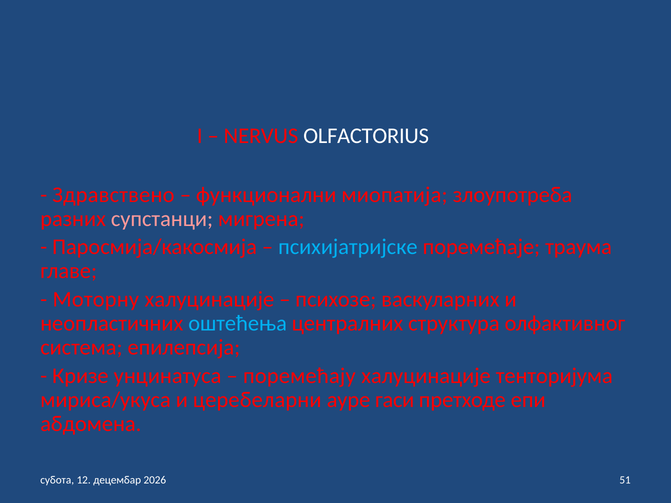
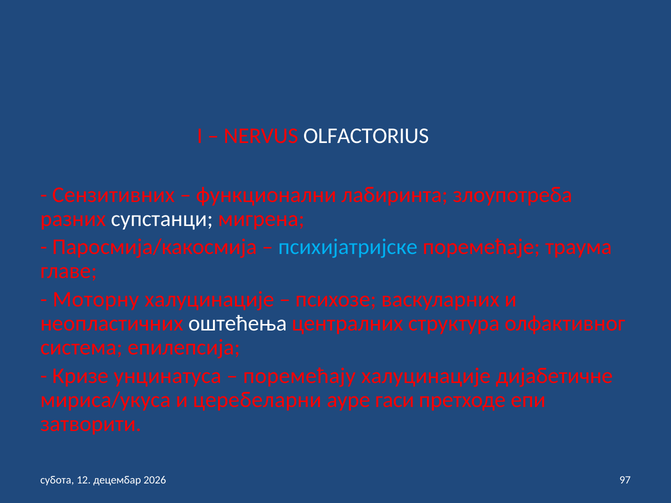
Здравствено: Здравствено -> Сензитивних
миопатија: миопатија -> лабиринта
супстанци colour: pink -> white
оштећења colour: light blue -> white
тенторијума: тенторијума -> дијабетичне
абдомена: абдомена -> затворити
51: 51 -> 97
